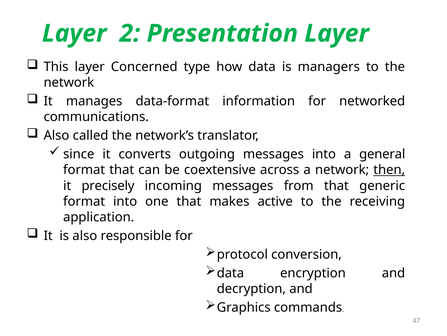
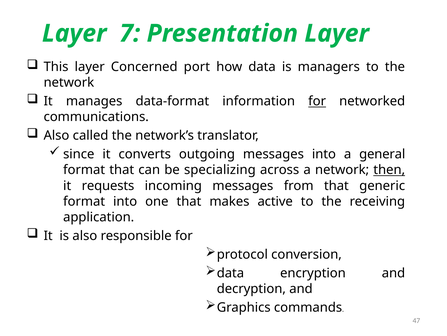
2: 2 -> 7
type: type -> port
for at (317, 101) underline: none -> present
coextensive: coextensive -> specializing
precisely: precisely -> requests
